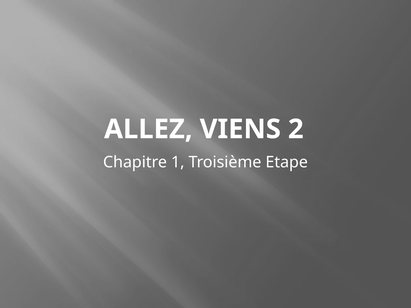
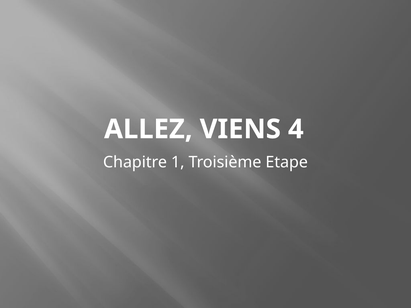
2: 2 -> 4
